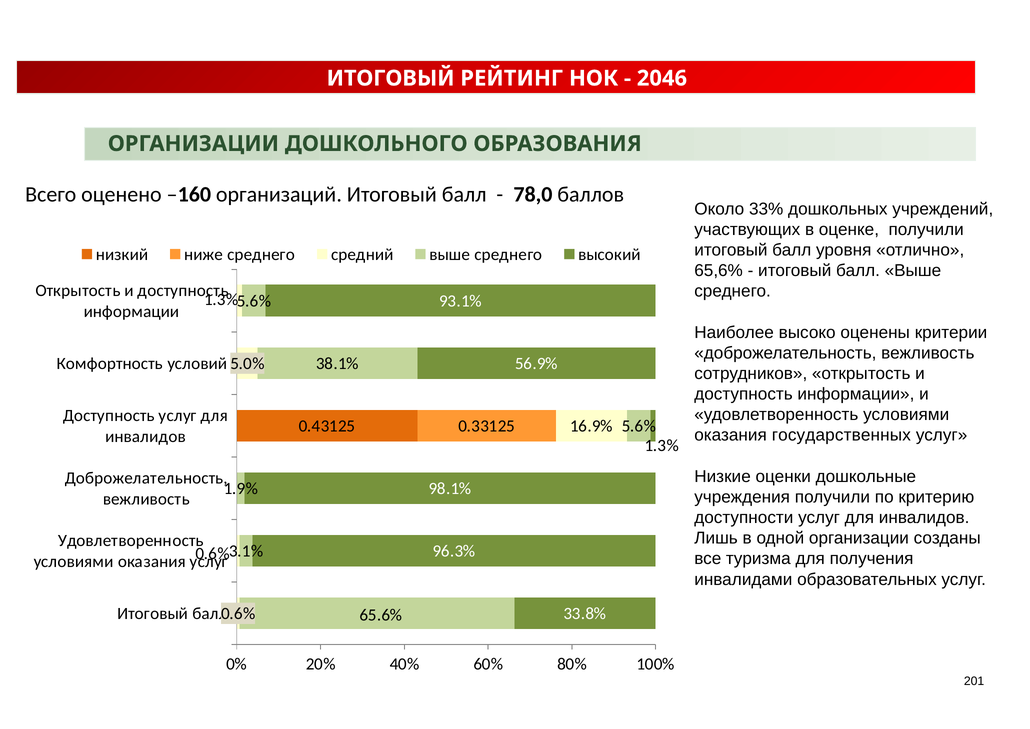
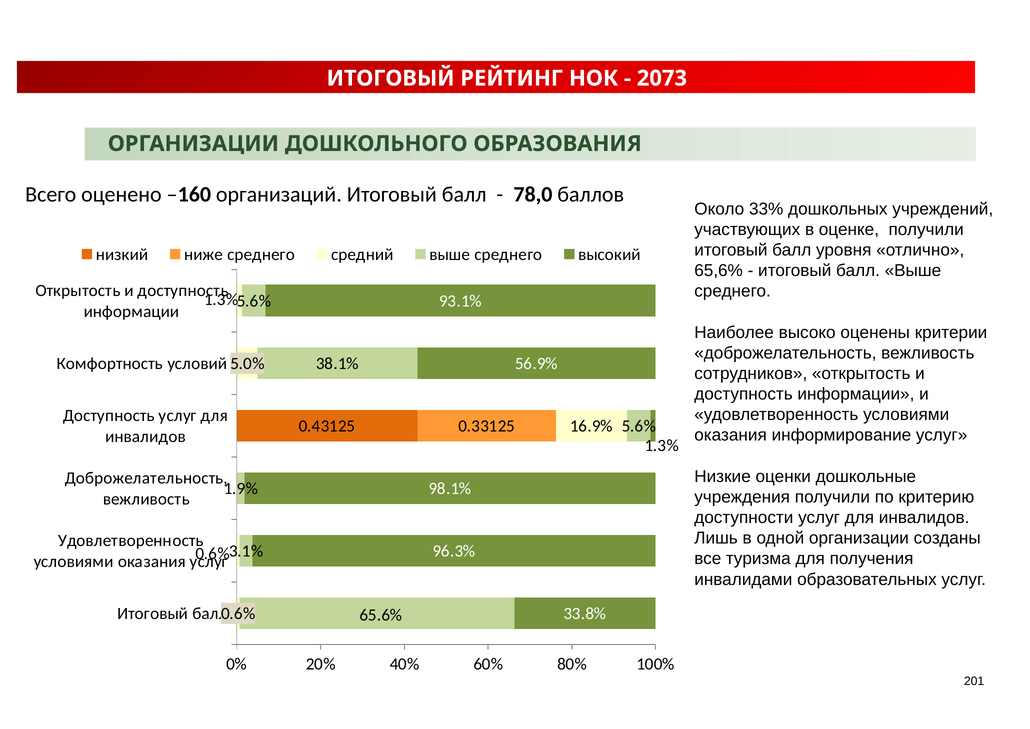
2046: 2046 -> 2073
государственных: государственных -> информирование
